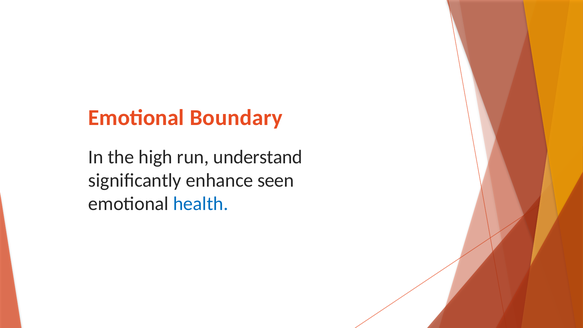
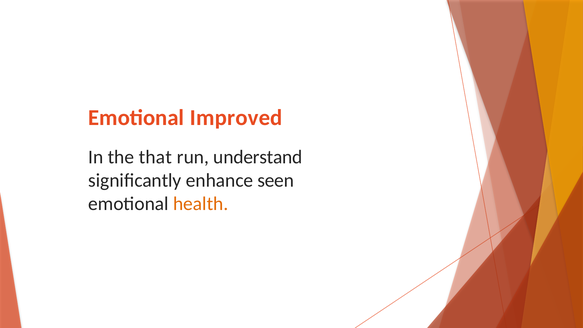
Boundary: Boundary -> Improved
high: high -> that
health colour: blue -> orange
